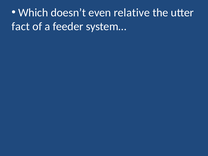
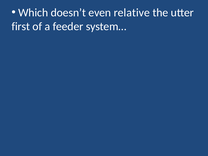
fact: fact -> first
